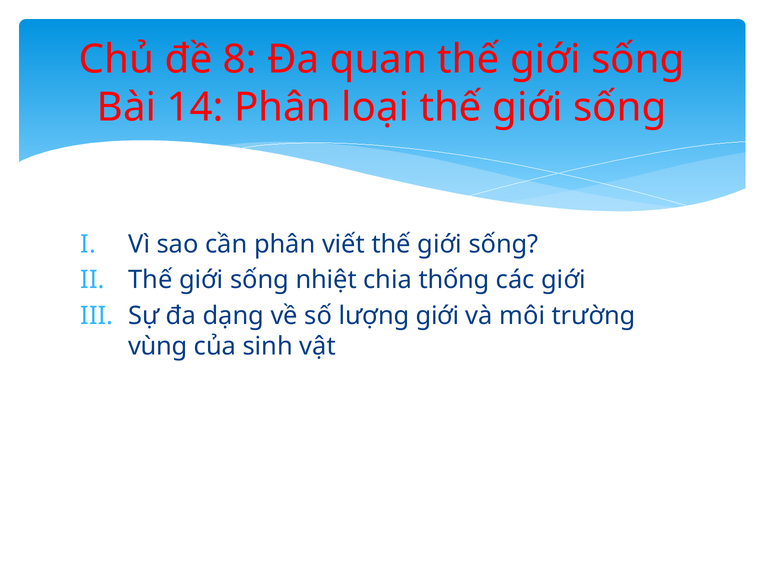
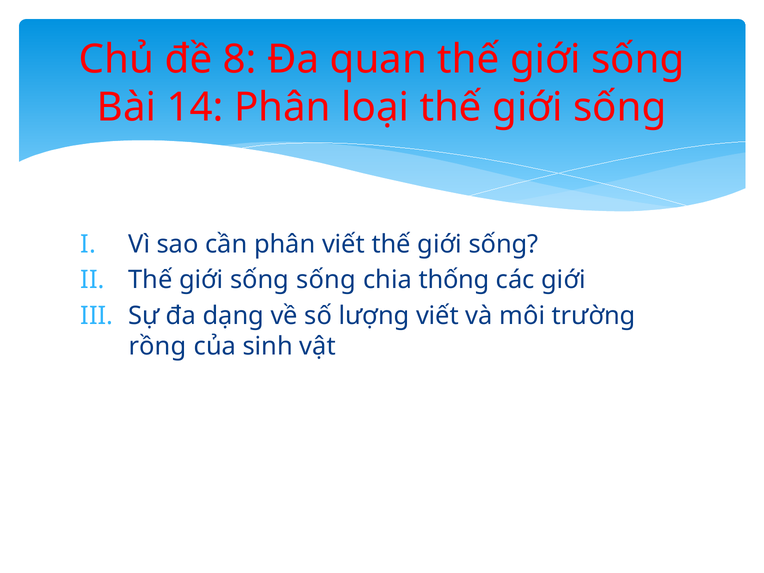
sống nhiệt: nhiệt -> sống
lượng giới: giới -> viết
vùng: vùng -> rồng
